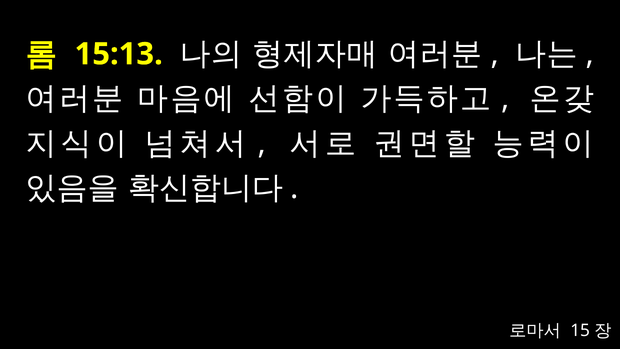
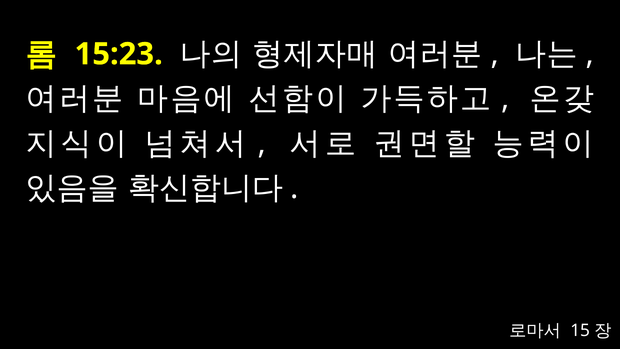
15:13: 15:13 -> 15:23
